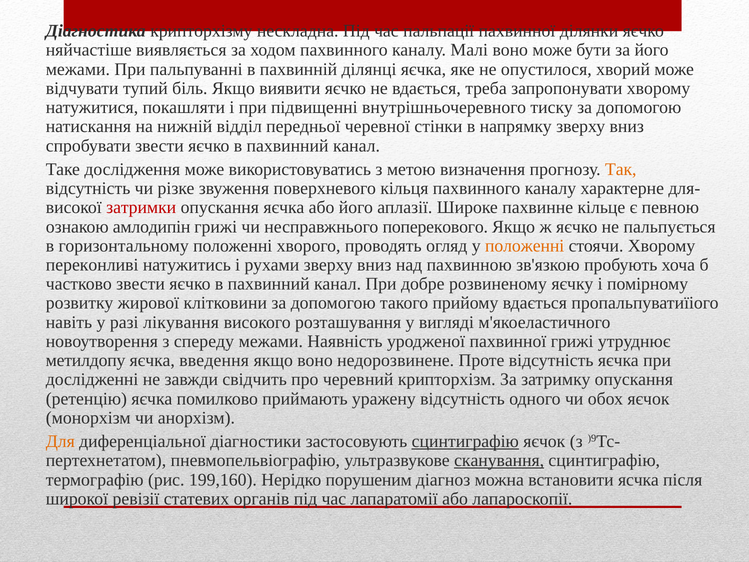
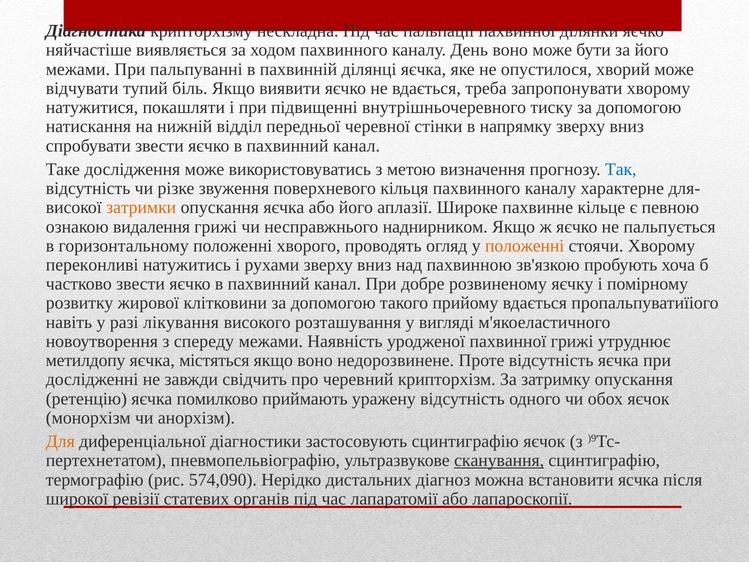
Малі: Малі -> День
Так colour: orange -> blue
затримки colour: red -> orange
амлодипін: амлодипін -> видалення
поперекового: поперекового -> наднирником
введення: введення -> містяться
сцинтиграфію at (465, 441) underline: present -> none
199,160: 199,160 -> 574,090
порушеним: порушеним -> дистальних
